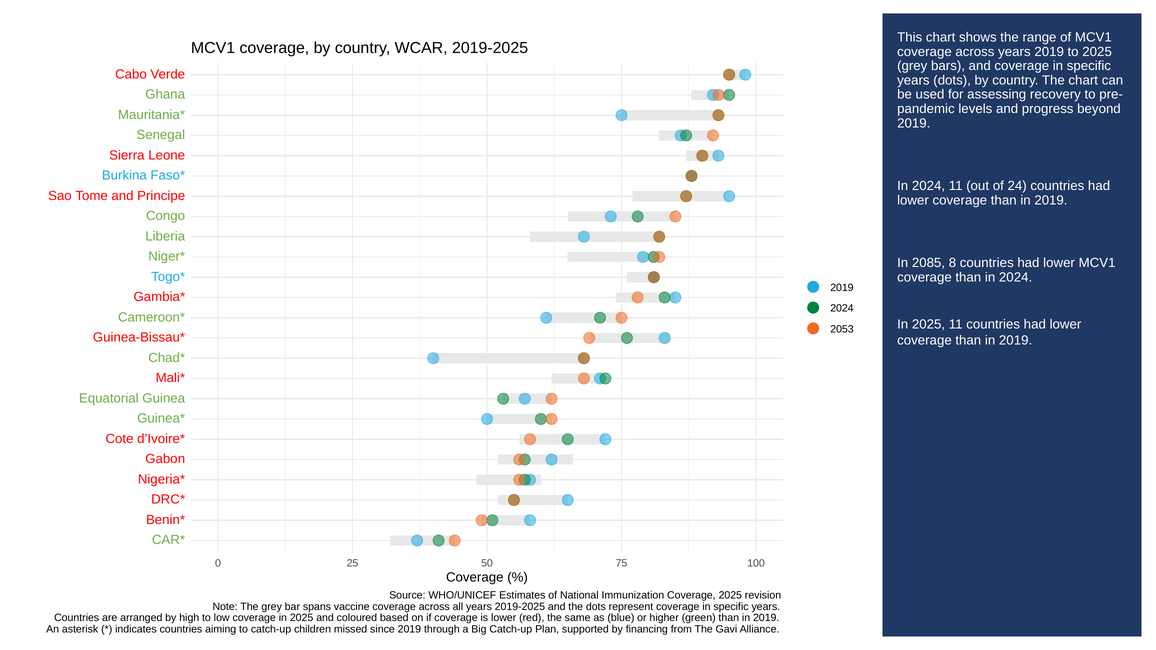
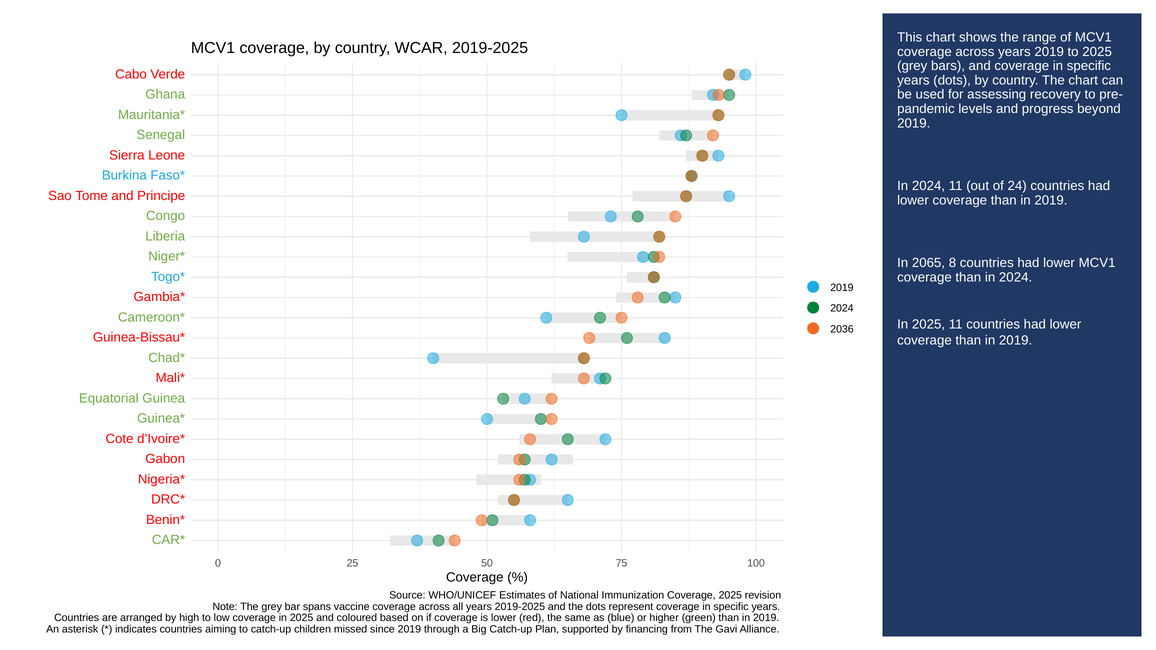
2085: 2085 -> 2065
2053: 2053 -> 2036
